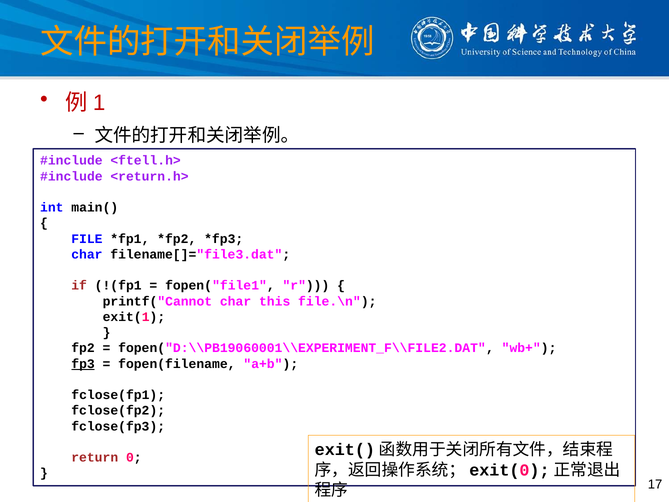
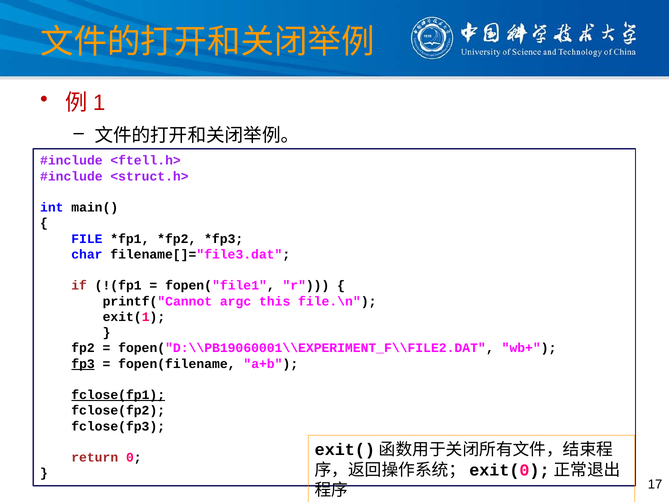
<return.h>: <return.h> -> <struct.h>
printf("Cannot char: char -> argc
fclose(fp1 underline: none -> present
